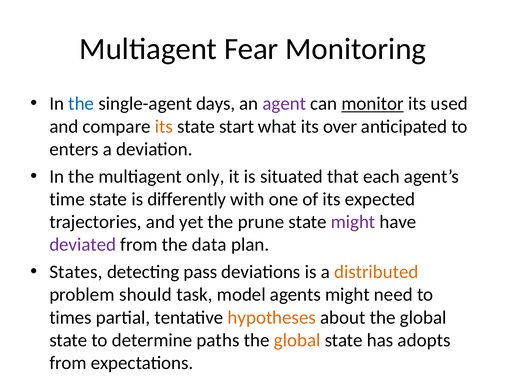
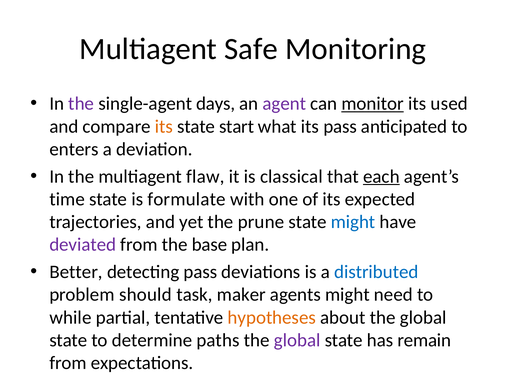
Fear: Fear -> Safe
the at (81, 104) colour: blue -> purple
its over: over -> pass
only: only -> flaw
situated: situated -> classical
each underline: none -> present
differently: differently -> formulate
might at (353, 222) colour: purple -> blue
data: data -> base
States: States -> Better
distributed colour: orange -> blue
model: model -> maker
times: times -> while
global at (297, 341) colour: orange -> purple
adopts: adopts -> remain
